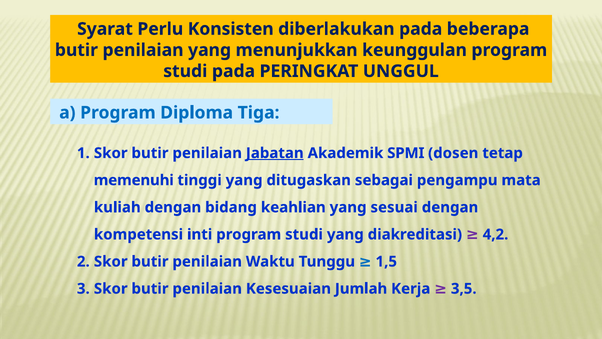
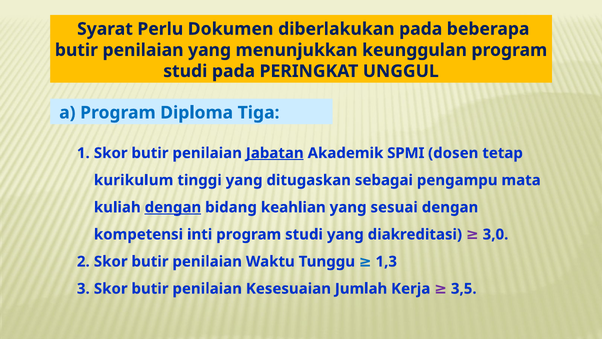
Konsisten: Konsisten -> Dokumen
memenuhi: memenuhi -> kurikulum
dengan at (173, 207) underline: none -> present
4,2: 4,2 -> 3,0
1,5: 1,5 -> 1,3
